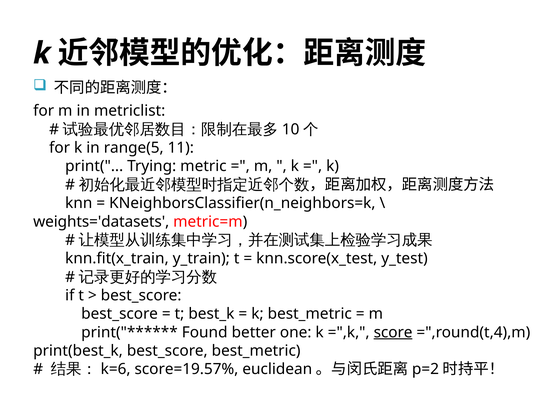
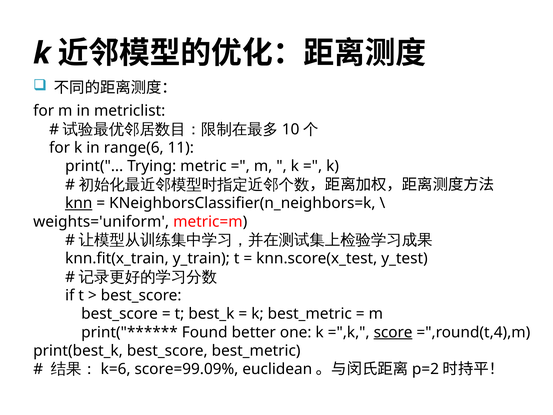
range(5: range(5 -> range(6
knn underline: none -> present
weights='datasets: weights='datasets -> weights='uniform
score=19.57%: score=19.57% -> score=99.09%
